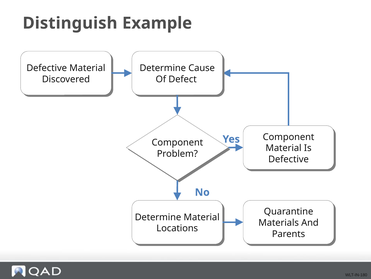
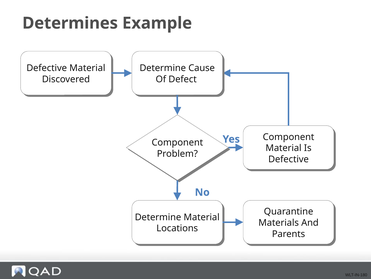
Distinguish: Distinguish -> Determines
